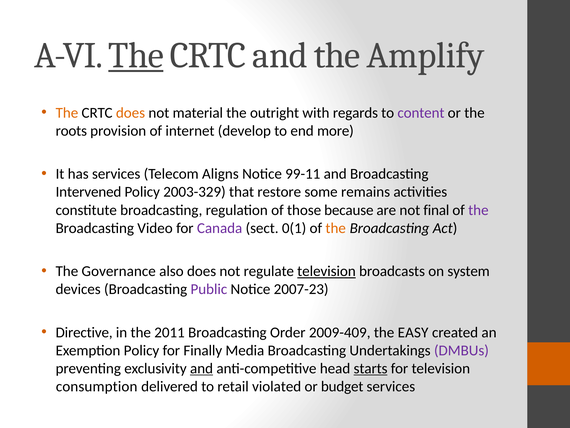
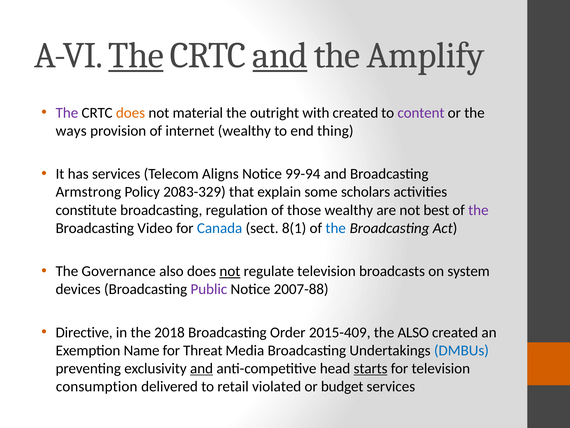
and at (280, 55) underline: none -> present
The at (67, 113) colour: orange -> purple
with regards: regards -> created
roots: roots -> ways
internet develop: develop -> wealthy
more: more -> thing
99-11: 99-11 -> 99-94
Intervened: Intervened -> Armstrong
2003-329: 2003-329 -> 2083-329
restore: restore -> explain
remains: remains -> scholars
those because: because -> wealthy
final: final -> best
Canada colour: purple -> blue
0(1: 0(1 -> 8(1
the at (336, 228) colour: orange -> blue
not at (230, 271) underline: none -> present
television at (327, 271) underline: present -> none
2007-23: 2007-23 -> 2007-88
2011: 2011 -> 2018
2009-409: 2009-409 -> 2015-409
the EASY: EASY -> ALSO
Exemption Policy: Policy -> Name
Finally: Finally -> Threat
DMBUs colour: purple -> blue
